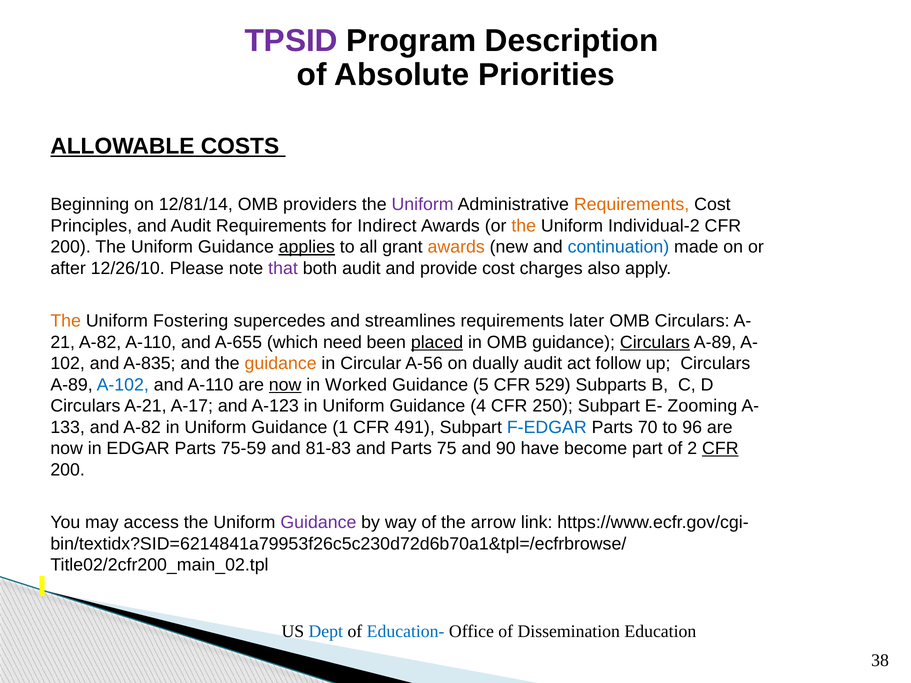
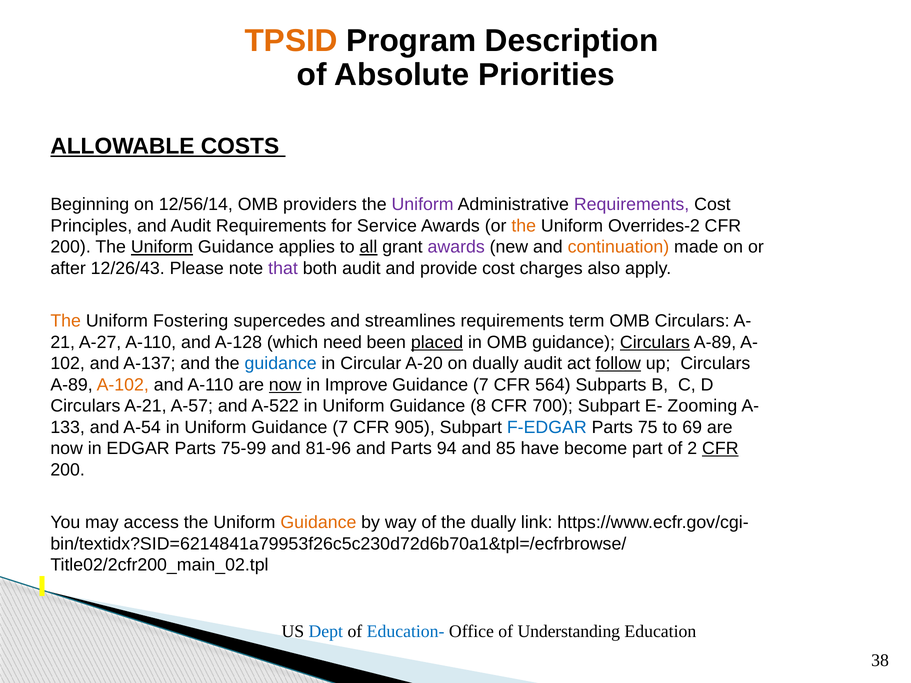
TPSID colour: purple -> orange
12/81/14: 12/81/14 -> 12/56/14
Requirements at (632, 205) colour: orange -> purple
Indirect: Indirect -> Service
Individual-2: Individual-2 -> Overrides-2
Uniform at (162, 247) underline: none -> present
applies underline: present -> none
all underline: none -> present
awards at (456, 247) colour: orange -> purple
continuation colour: blue -> orange
12/26/10: 12/26/10 -> 12/26/43
later: later -> term
A-82 at (100, 342): A-82 -> A-27
A-655: A-655 -> A-128
A-835: A-835 -> A-137
guidance at (281, 364) colour: orange -> blue
A-56: A-56 -> A-20
follow underline: none -> present
A-102 colour: blue -> orange
Worked: Worked -> Improve
5 at (481, 385): 5 -> 7
529: 529 -> 564
A-17: A-17 -> A-57
A-123: A-123 -> A-522
4: 4 -> 8
250: 250 -> 700
and A-82: A-82 -> A-54
Uniform Guidance 1: 1 -> 7
491: 491 -> 905
70: 70 -> 75
96: 96 -> 69
75-59: 75-59 -> 75-99
81-83: 81-83 -> 81-96
75: 75 -> 94
90: 90 -> 85
Guidance at (318, 523) colour: purple -> orange
the arrow: arrow -> dually
Dissemination: Dissemination -> Understanding
